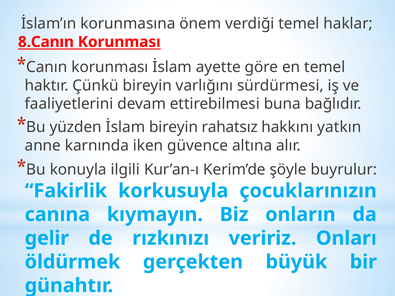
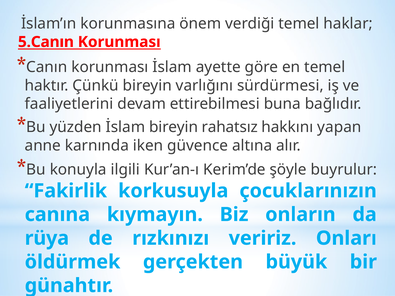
8.Canın: 8.Canın -> 5.Canın
yatkın: yatkın -> yapan
gelir: gelir -> rüya
